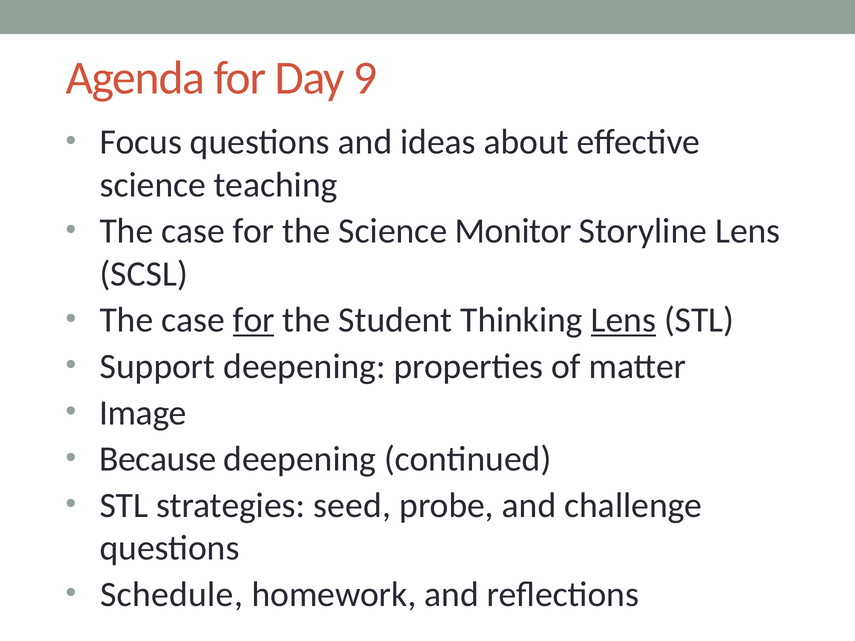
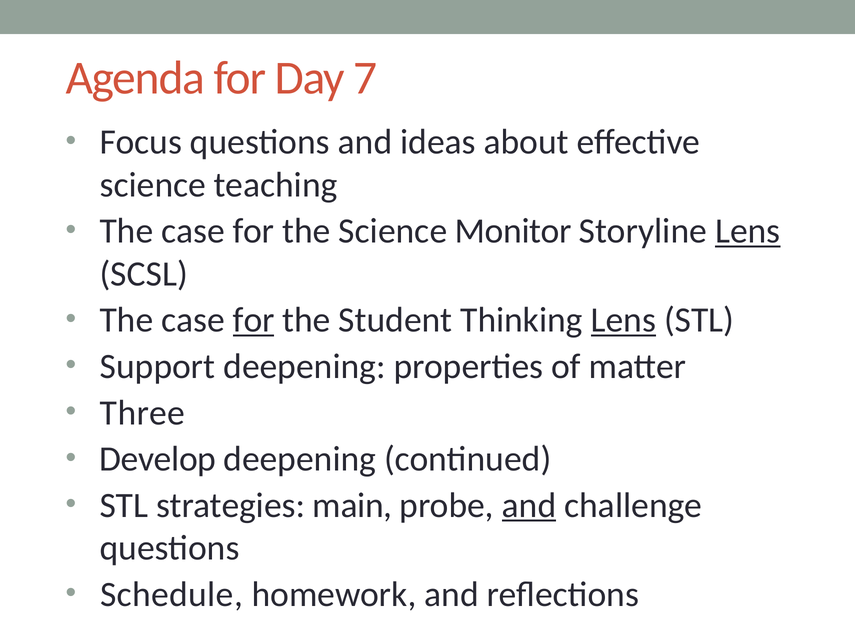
9: 9 -> 7
Lens at (748, 231) underline: none -> present
Image: Image -> Three
Because: Because -> Develop
seed: seed -> main
and at (529, 506) underline: none -> present
